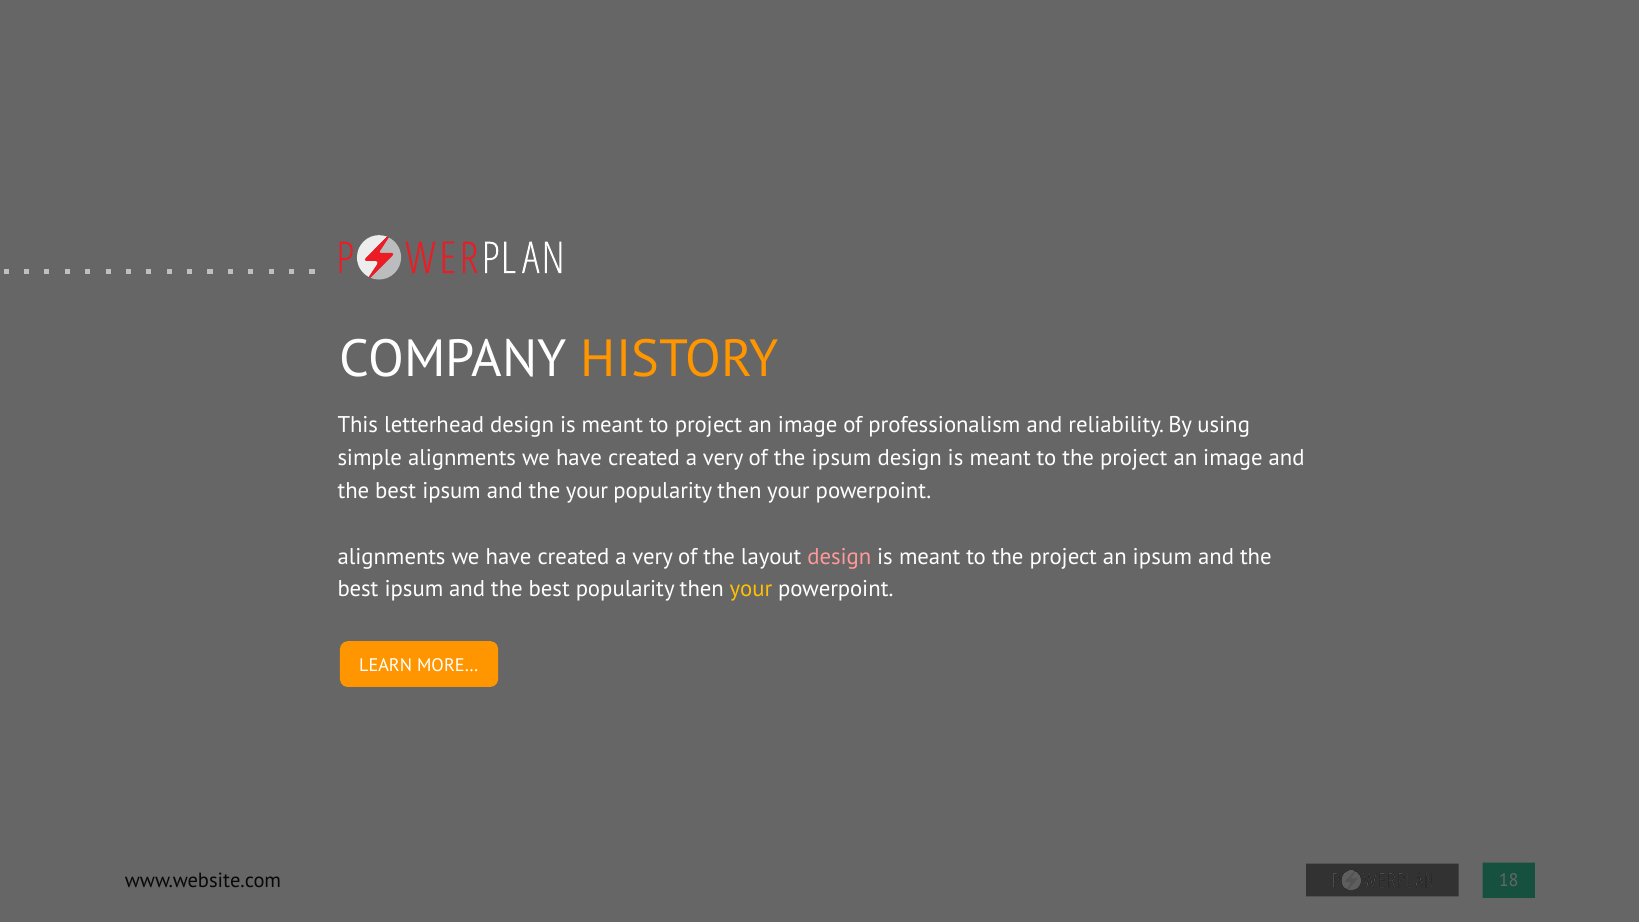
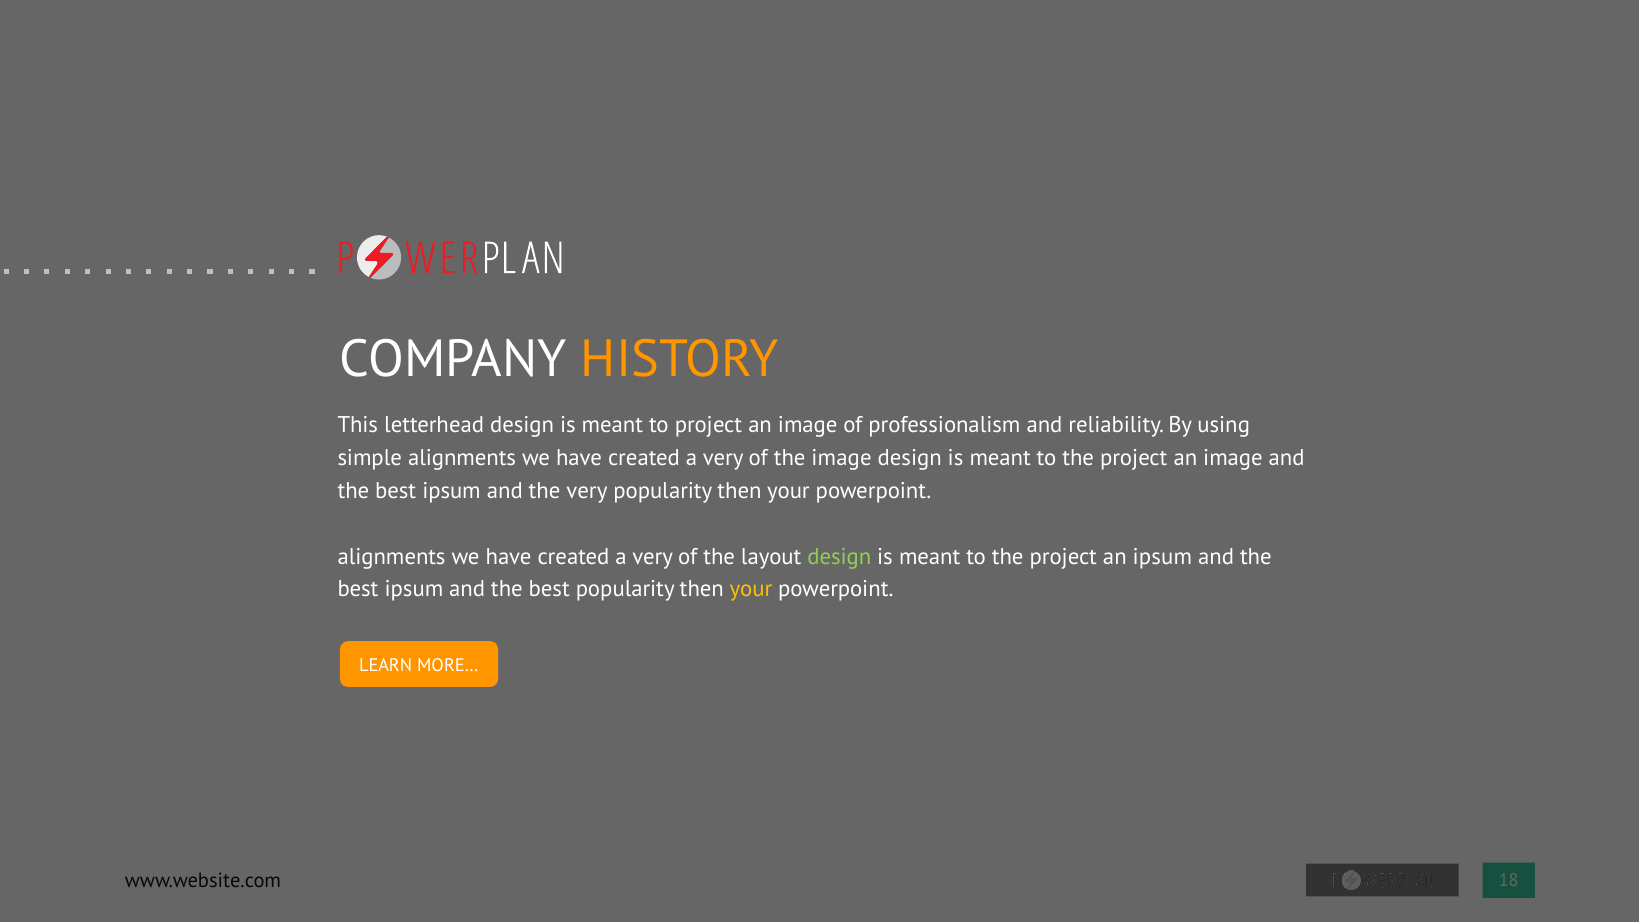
the ipsum: ipsum -> image
the your: your -> very
design at (839, 557) colour: pink -> light green
